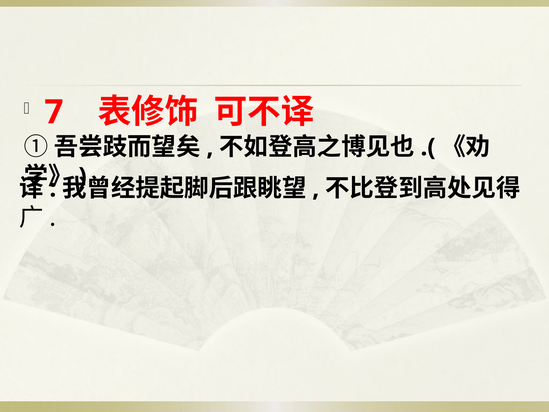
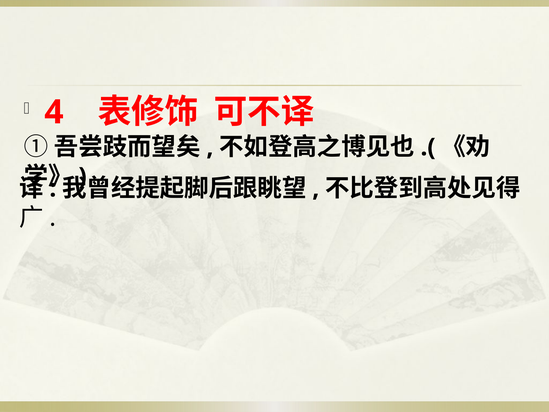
7: 7 -> 4
